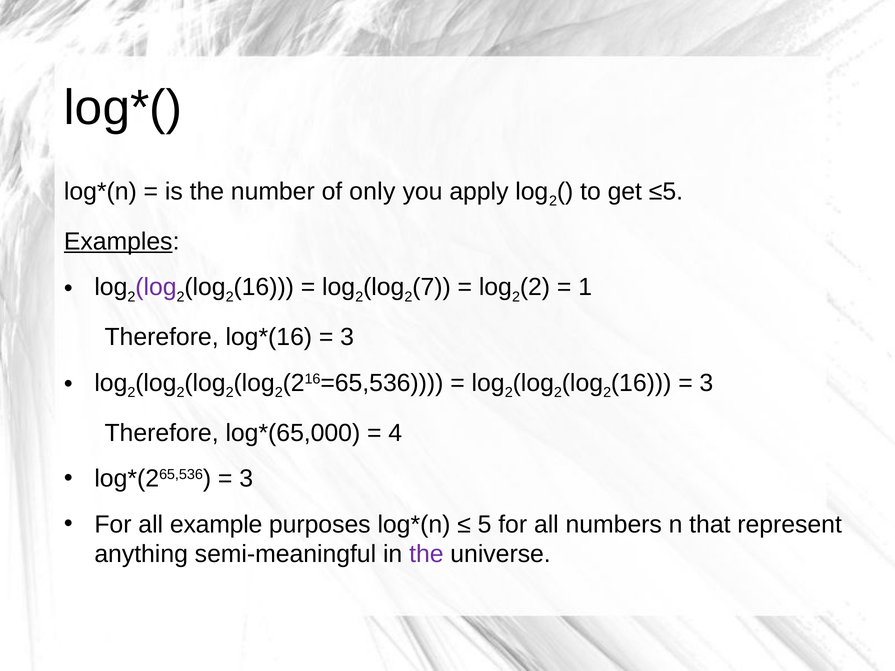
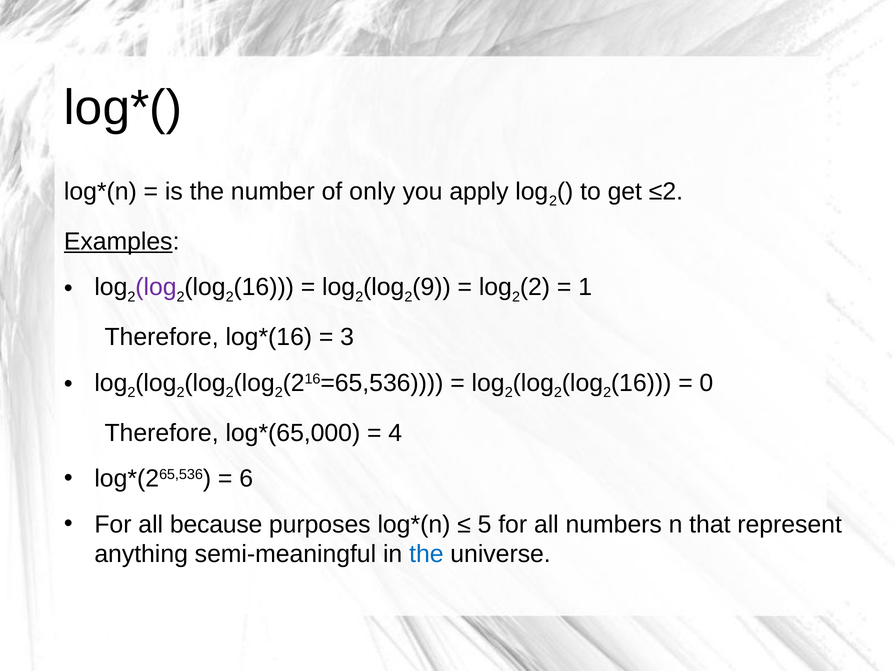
≤5: ≤5 -> ≤2
7: 7 -> 9
3 at (706, 383): 3 -> 0
3 at (246, 479): 3 -> 6
example: example -> because
the at (426, 554) colour: purple -> blue
